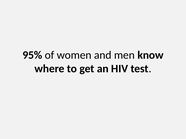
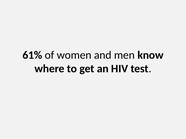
95%: 95% -> 61%
